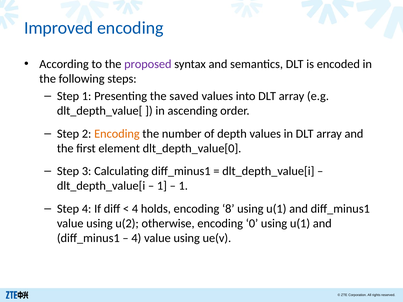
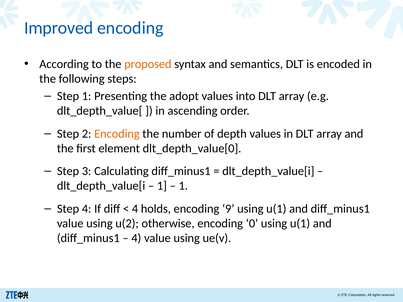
proposed colour: purple -> orange
saved: saved -> adopt
8: 8 -> 9
